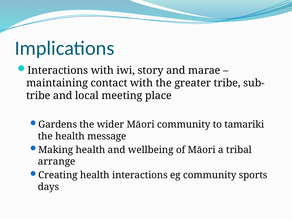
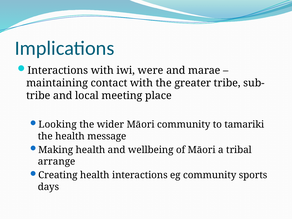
story: story -> were
Gardens: Gardens -> Looking
